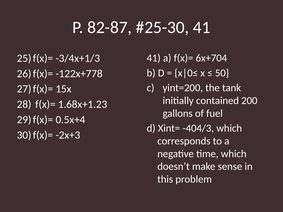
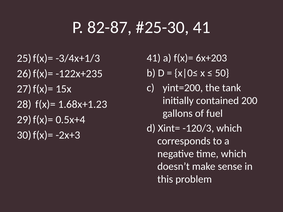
6x+704: 6x+704 -> 6x+203
-122x+778: -122x+778 -> -122x+235
-404/3: -404/3 -> -120/3
